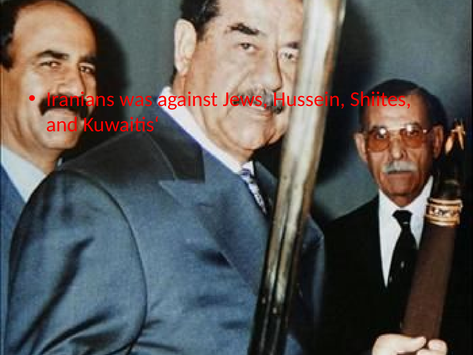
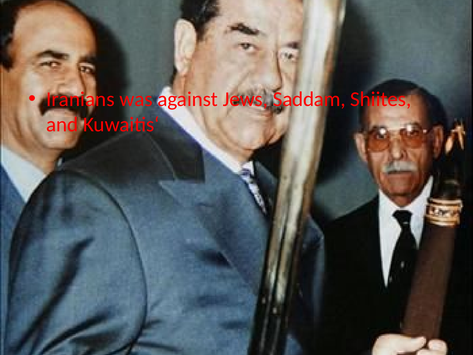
Hussein: Hussein -> Saddam
